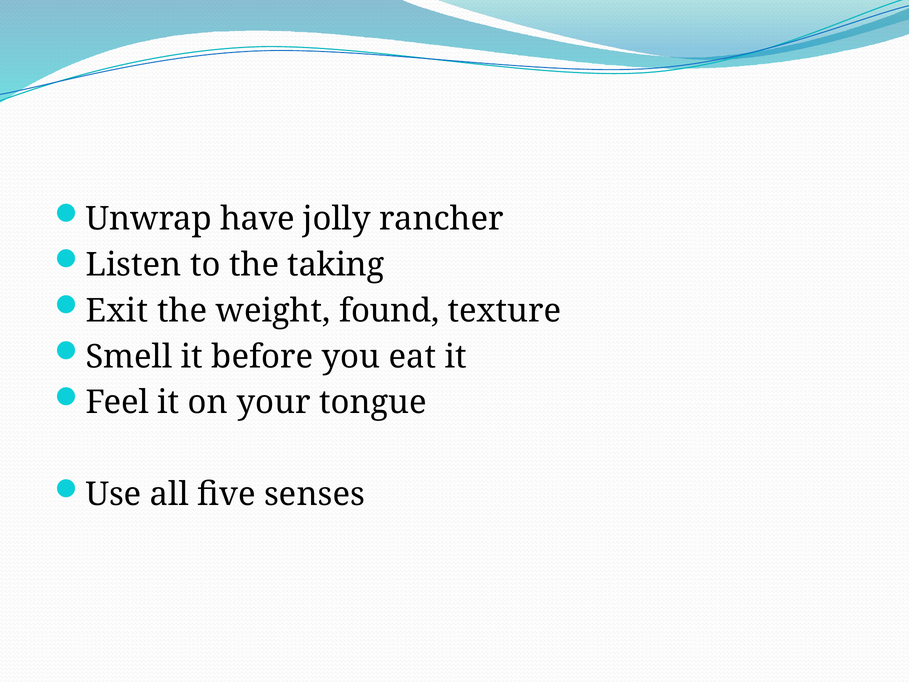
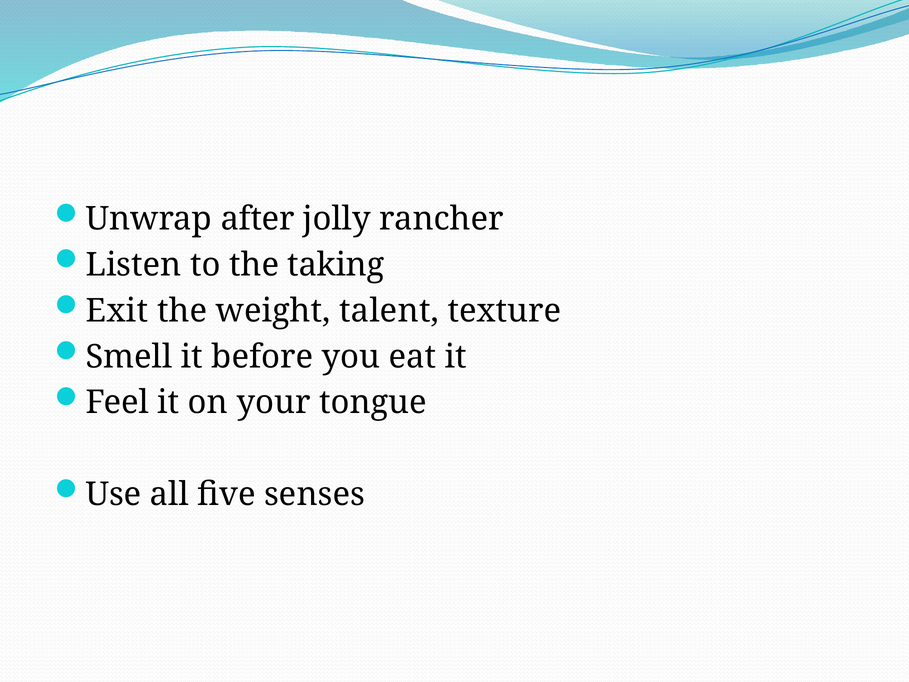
have: have -> after
found: found -> talent
